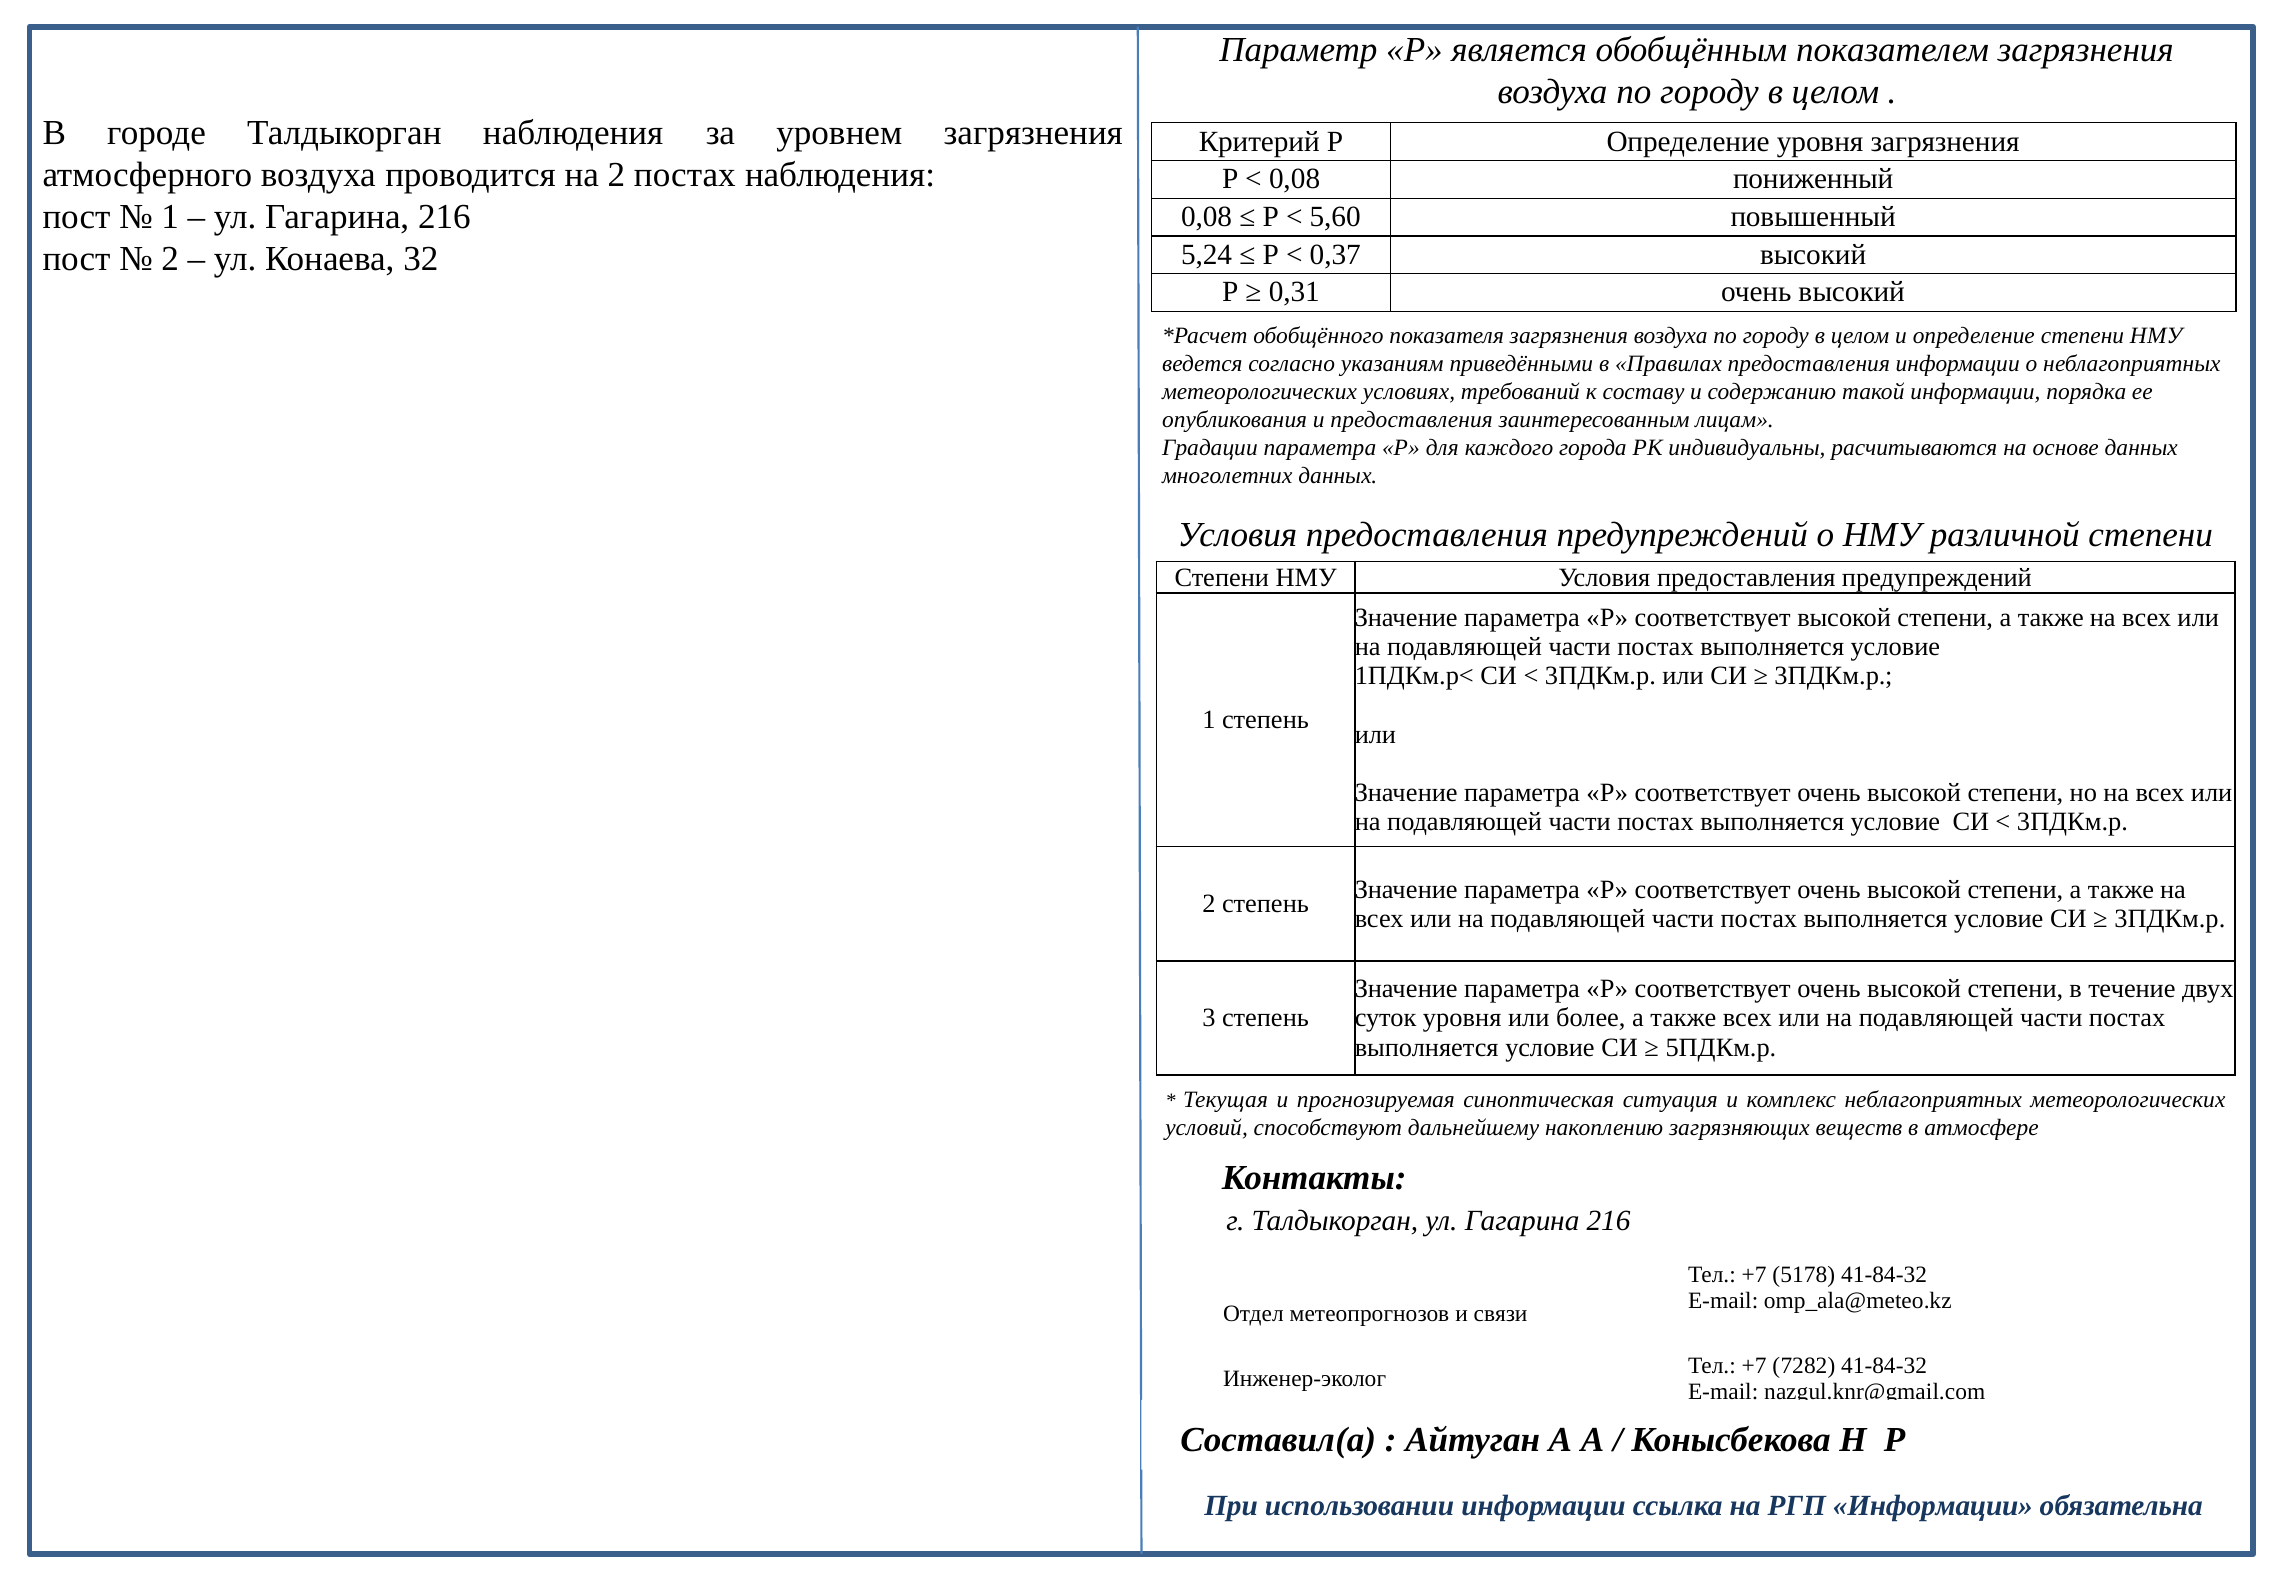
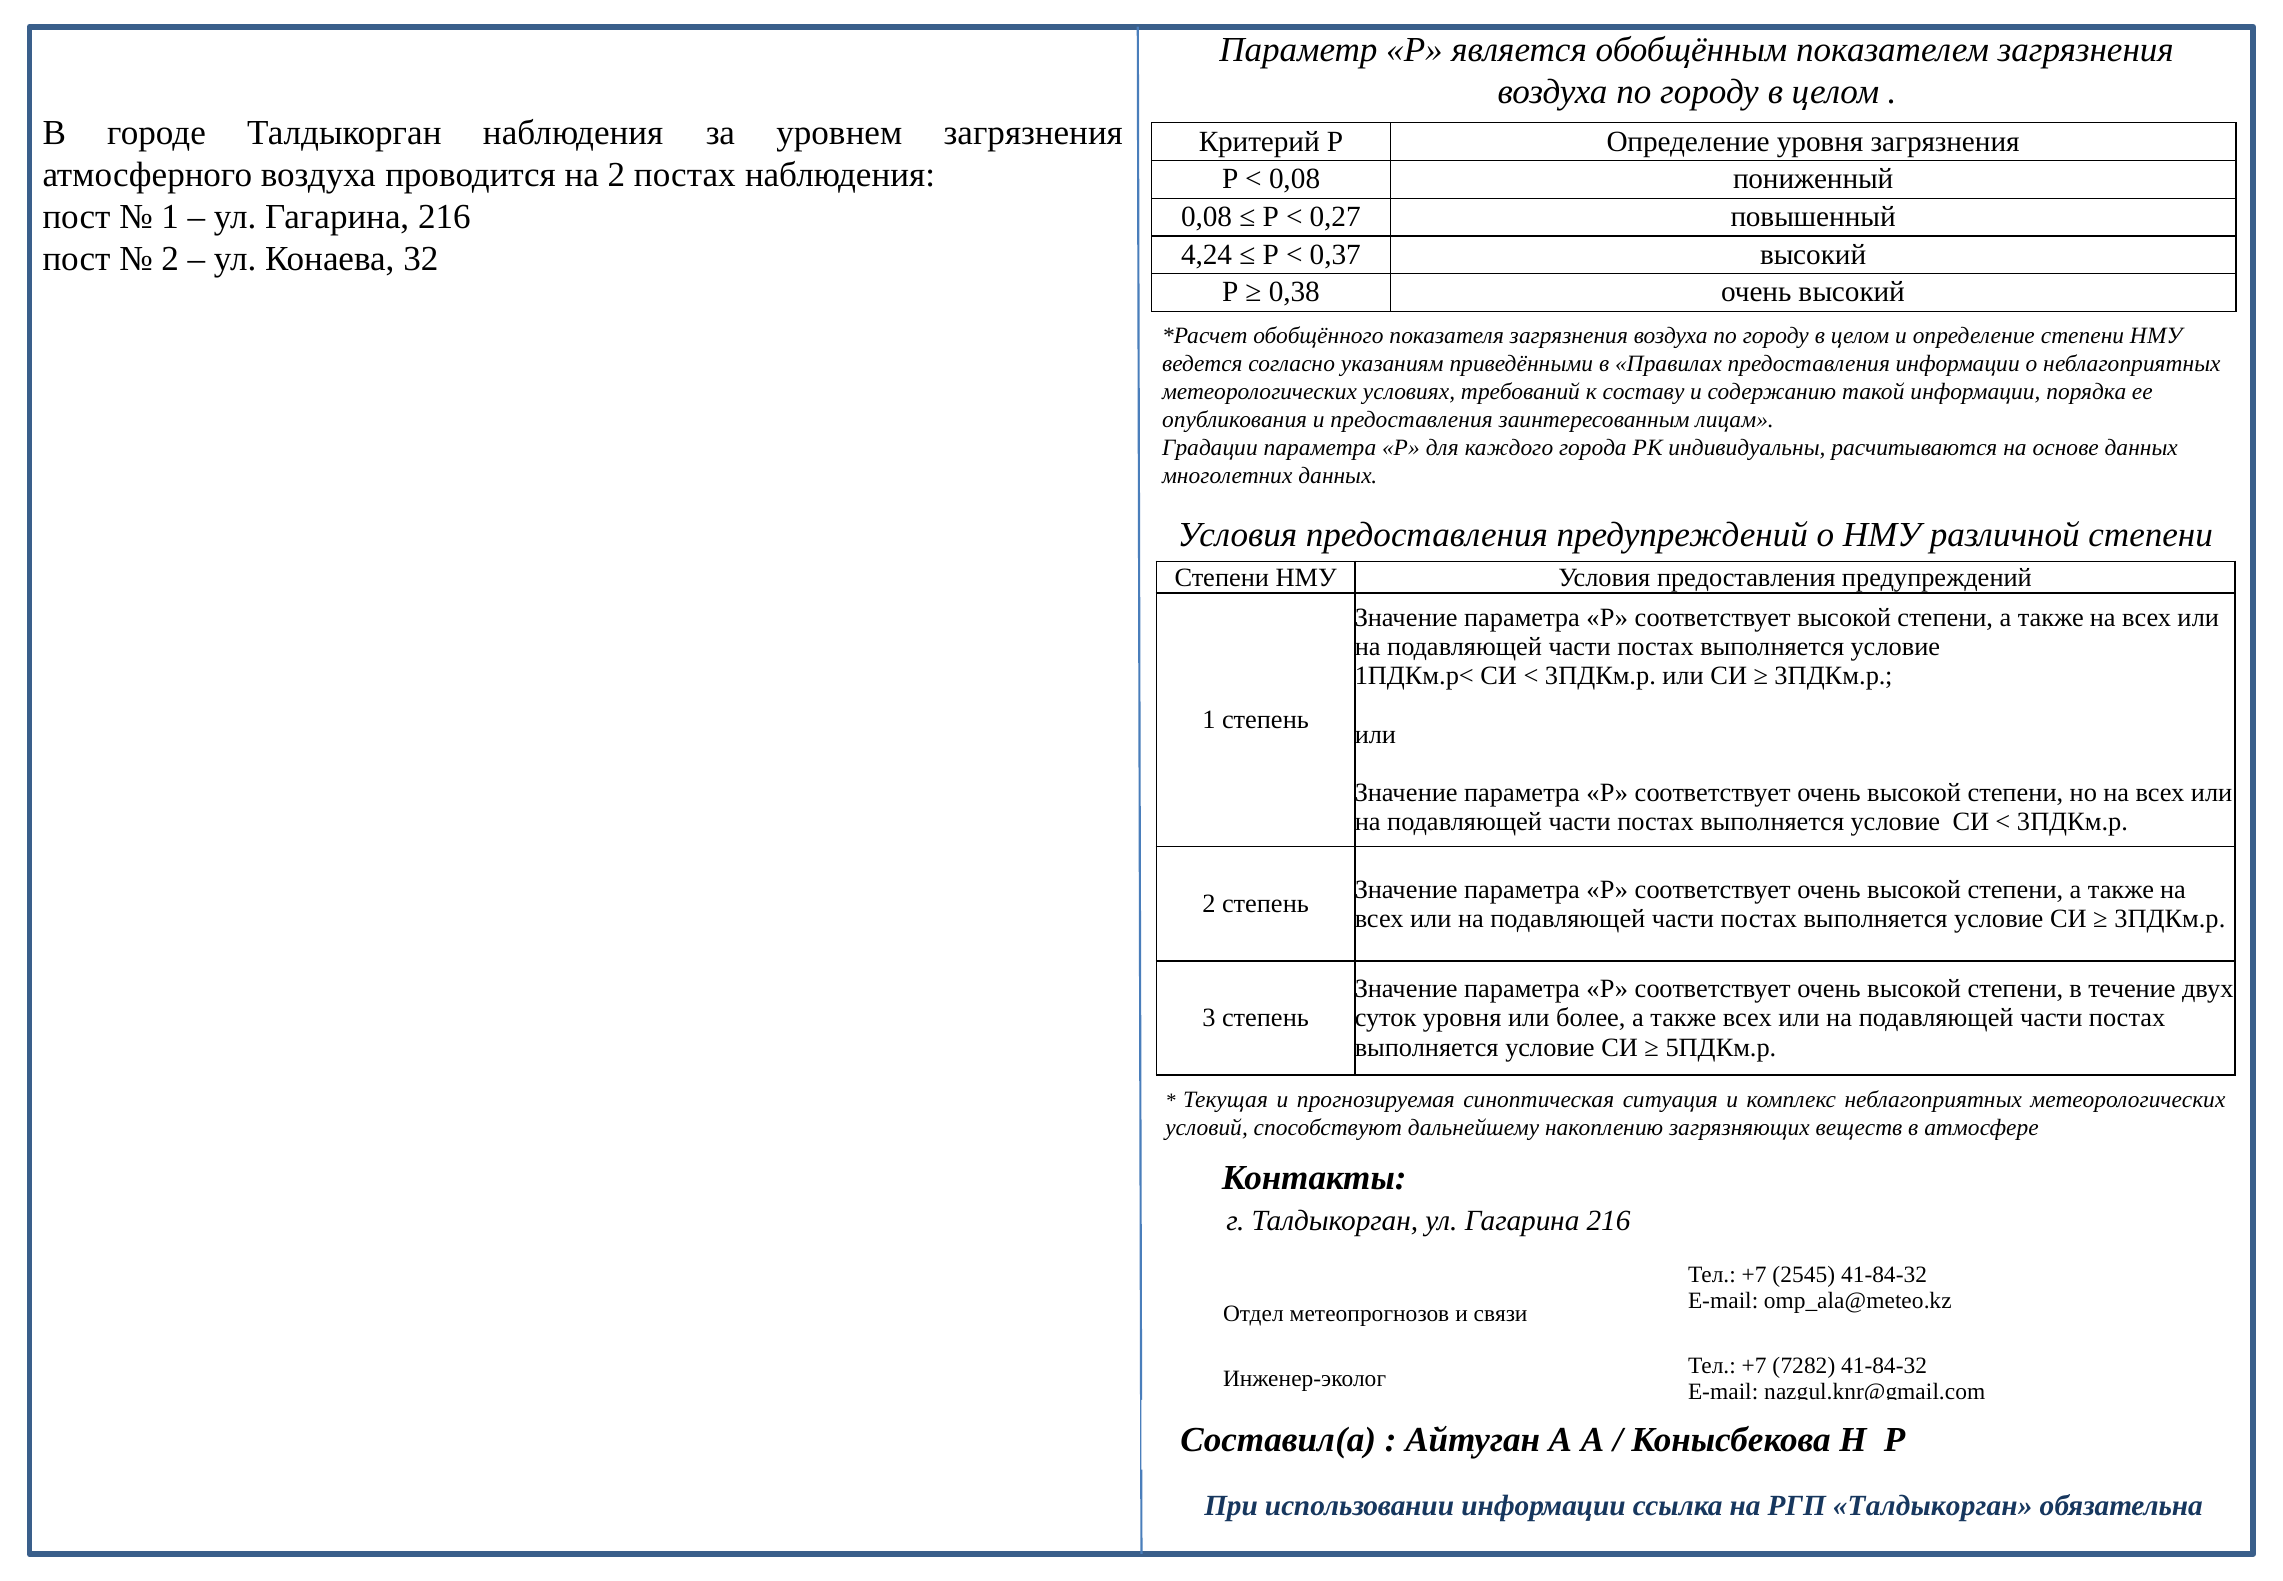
5,60: 5,60 -> 0,27
5,24: 5,24 -> 4,24
0,31: 0,31 -> 0,38
5178: 5178 -> 2545
РГП Информации: Информации -> Талдыкорган
